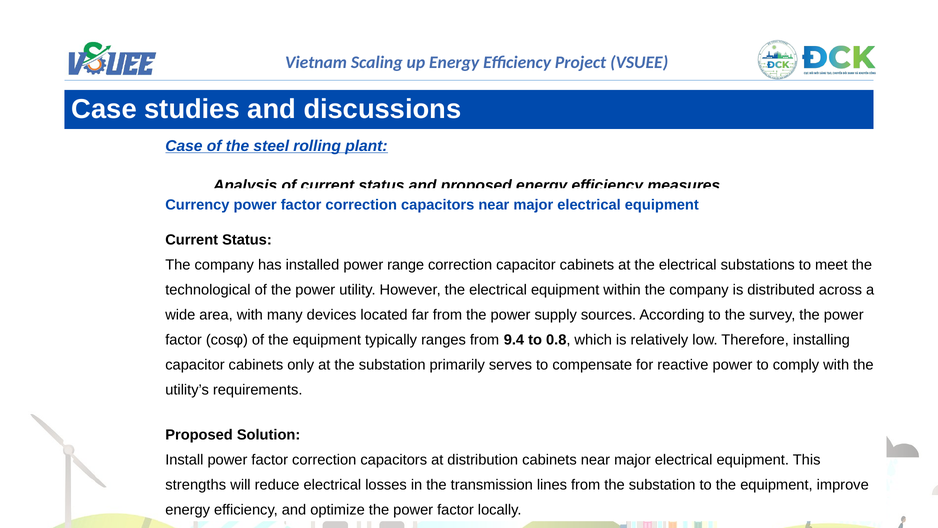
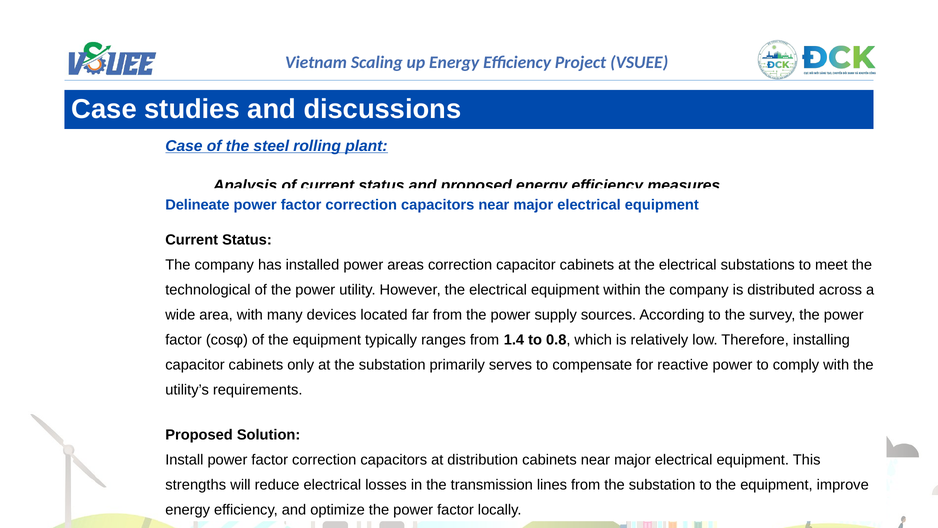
Currency: Currency -> Delineate
range: range -> areas
9.4: 9.4 -> 1.4
